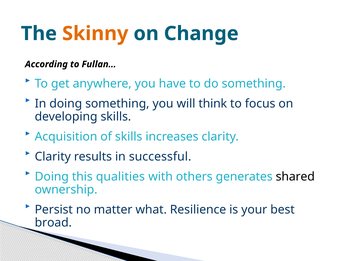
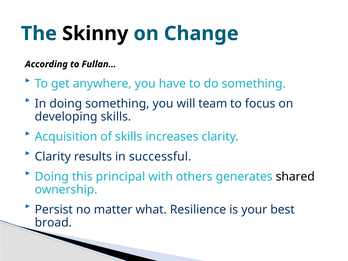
Skinny colour: orange -> black
think: think -> team
qualities: qualities -> principal
